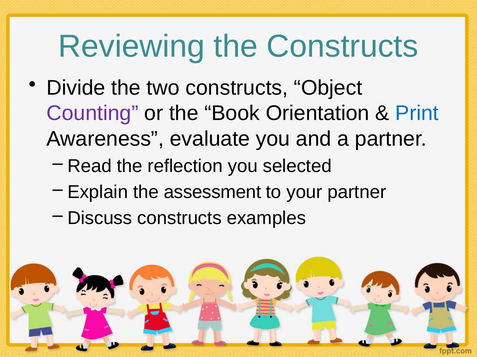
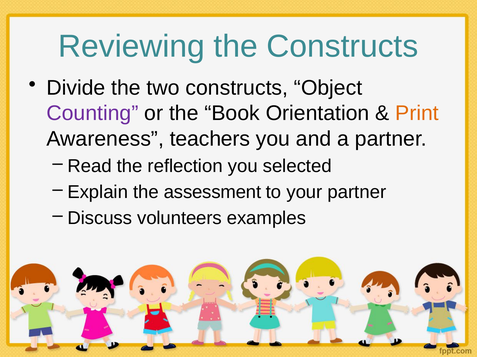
Print colour: blue -> orange
evaluate: evaluate -> teachers
Discuss constructs: constructs -> volunteers
